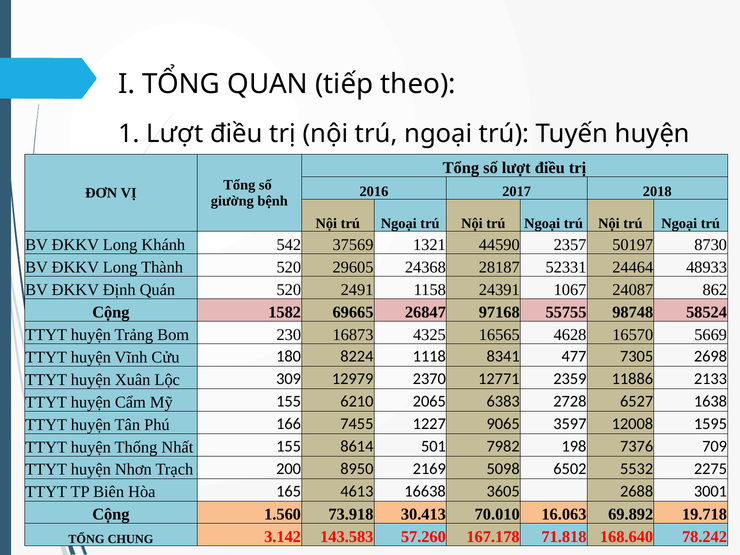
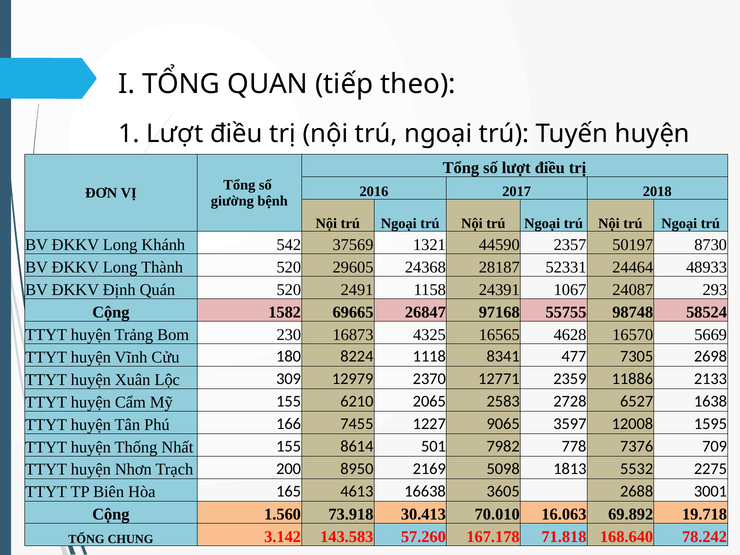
862: 862 -> 293
6383: 6383 -> 2583
198: 198 -> 778
6502: 6502 -> 1813
